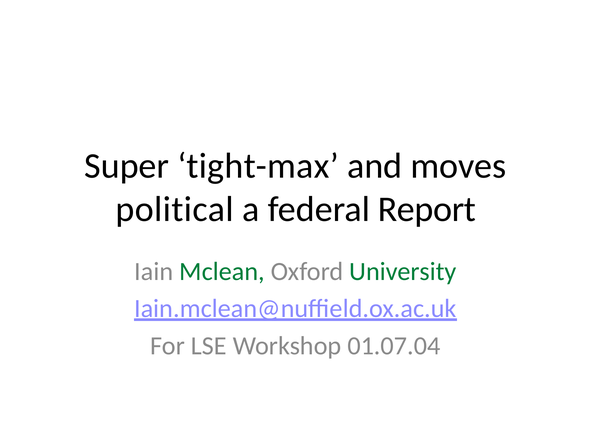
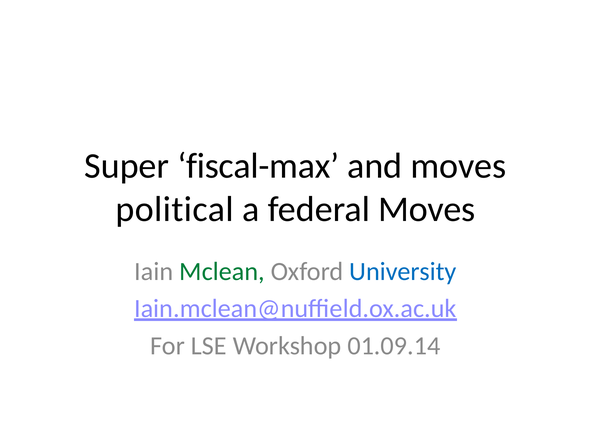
tight-max: tight-max -> fiscal-max
federal Report: Report -> Moves
University colour: green -> blue
01.07.04: 01.07.04 -> 01.09.14
